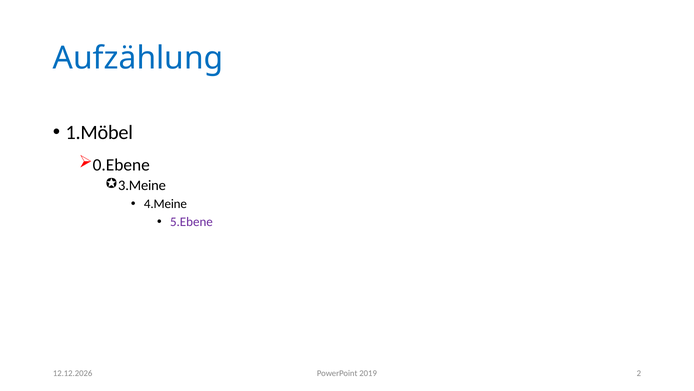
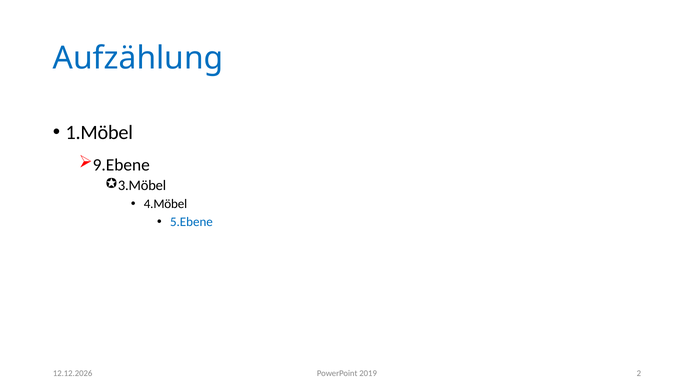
0.Ebene: 0.Ebene -> 9.Ebene
3.Meine: 3.Meine -> 3.Möbel
4.Meine: 4.Meine -> 4.Möbel
5.Ebene colour: purple -> blue
